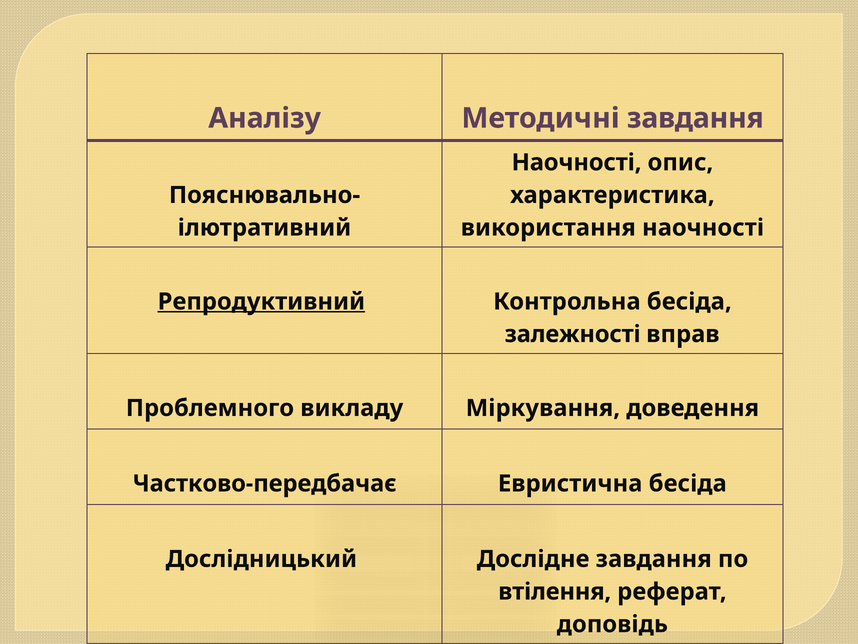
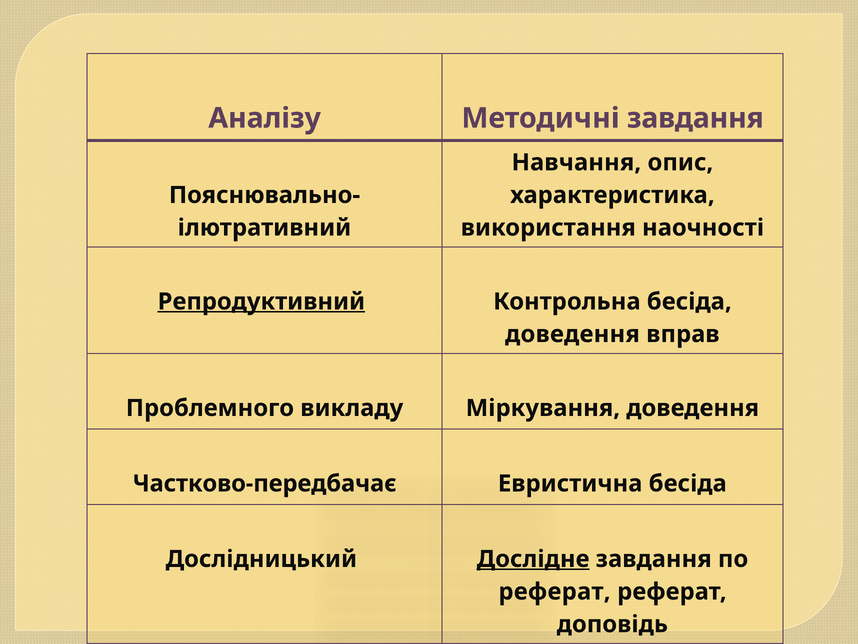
Наочності at (577, 162): Наочності -> Навчання
залежності at (573, 334): залежності -> доведення
Дослідне underline: none -> present
втілення at (555, 591): втілення -> реферат
